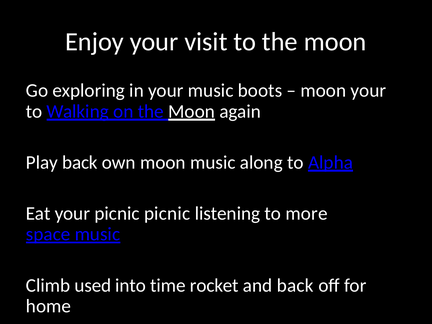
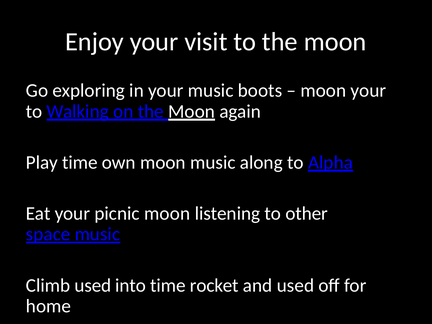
Play back: back -> time
picnic picnic: picnic -> moon
more: more -> other
and back: back -> used
